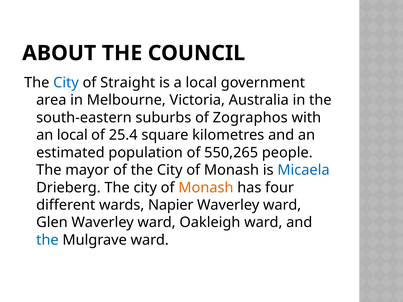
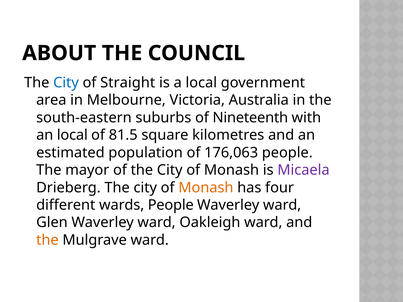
Zographos: Zographos -> Nineteenth
25.4: 25.4 -> 81.5
550,265: 550,265 -> 176,063
Micaela colour: blue -> purple
wards Napier: Napier -> People
the at (47, 240) colour: blue -> orange
